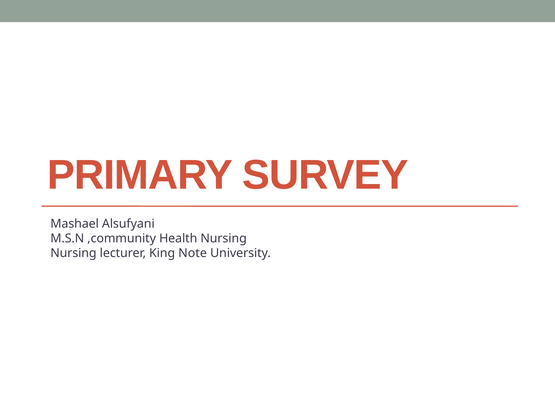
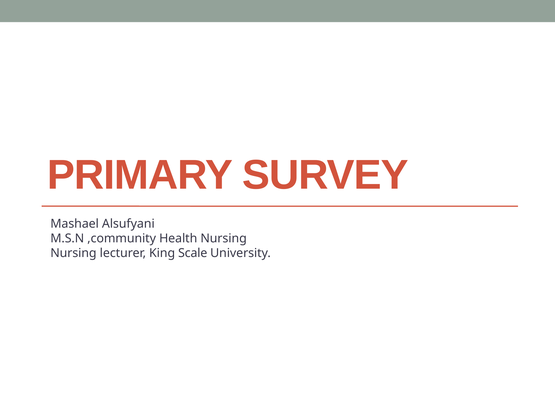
Note: Note -> Scale
